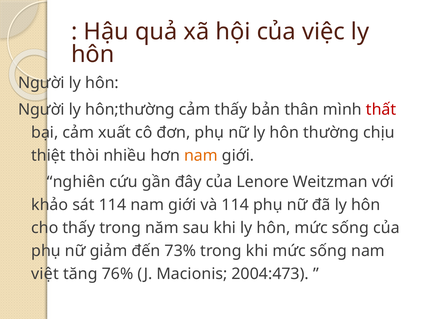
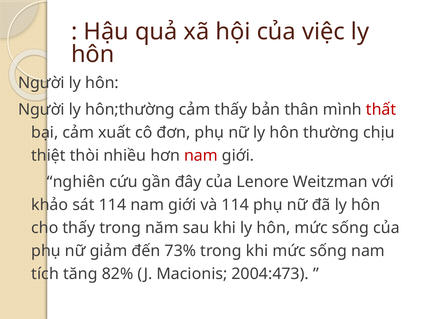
nam at (201, 156) colour: orange -> red
việt: việt -> tích
76%: 76% -> 82%
